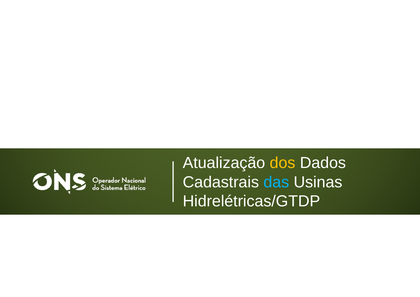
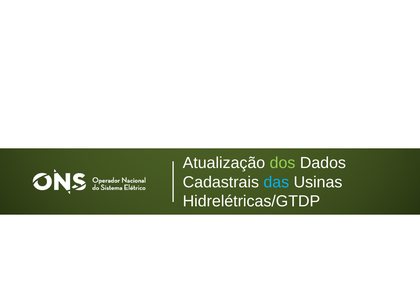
dos colour: yellow -> light green
